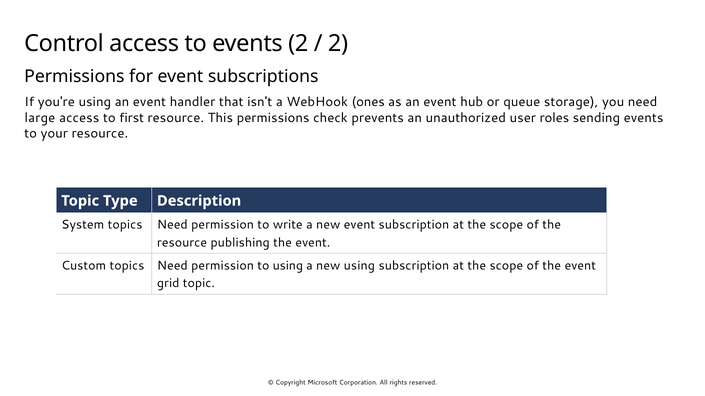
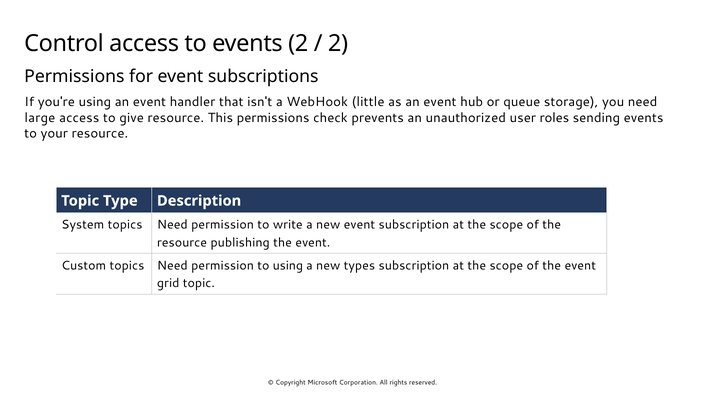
ones: ones -> little
first: first -> give
new using: using -> types
